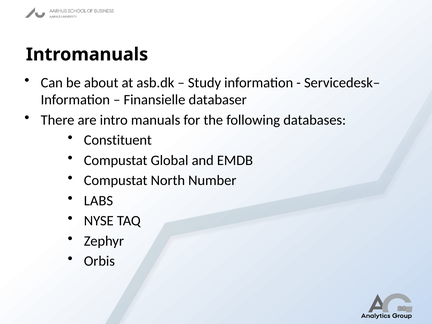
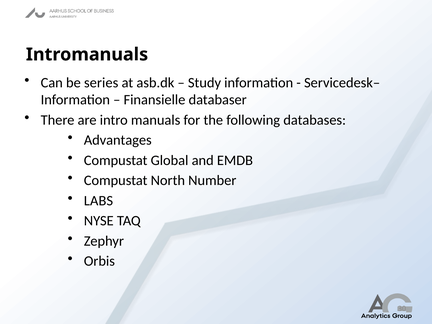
about: about -> series
Constituent: Constituent -> Advantages
